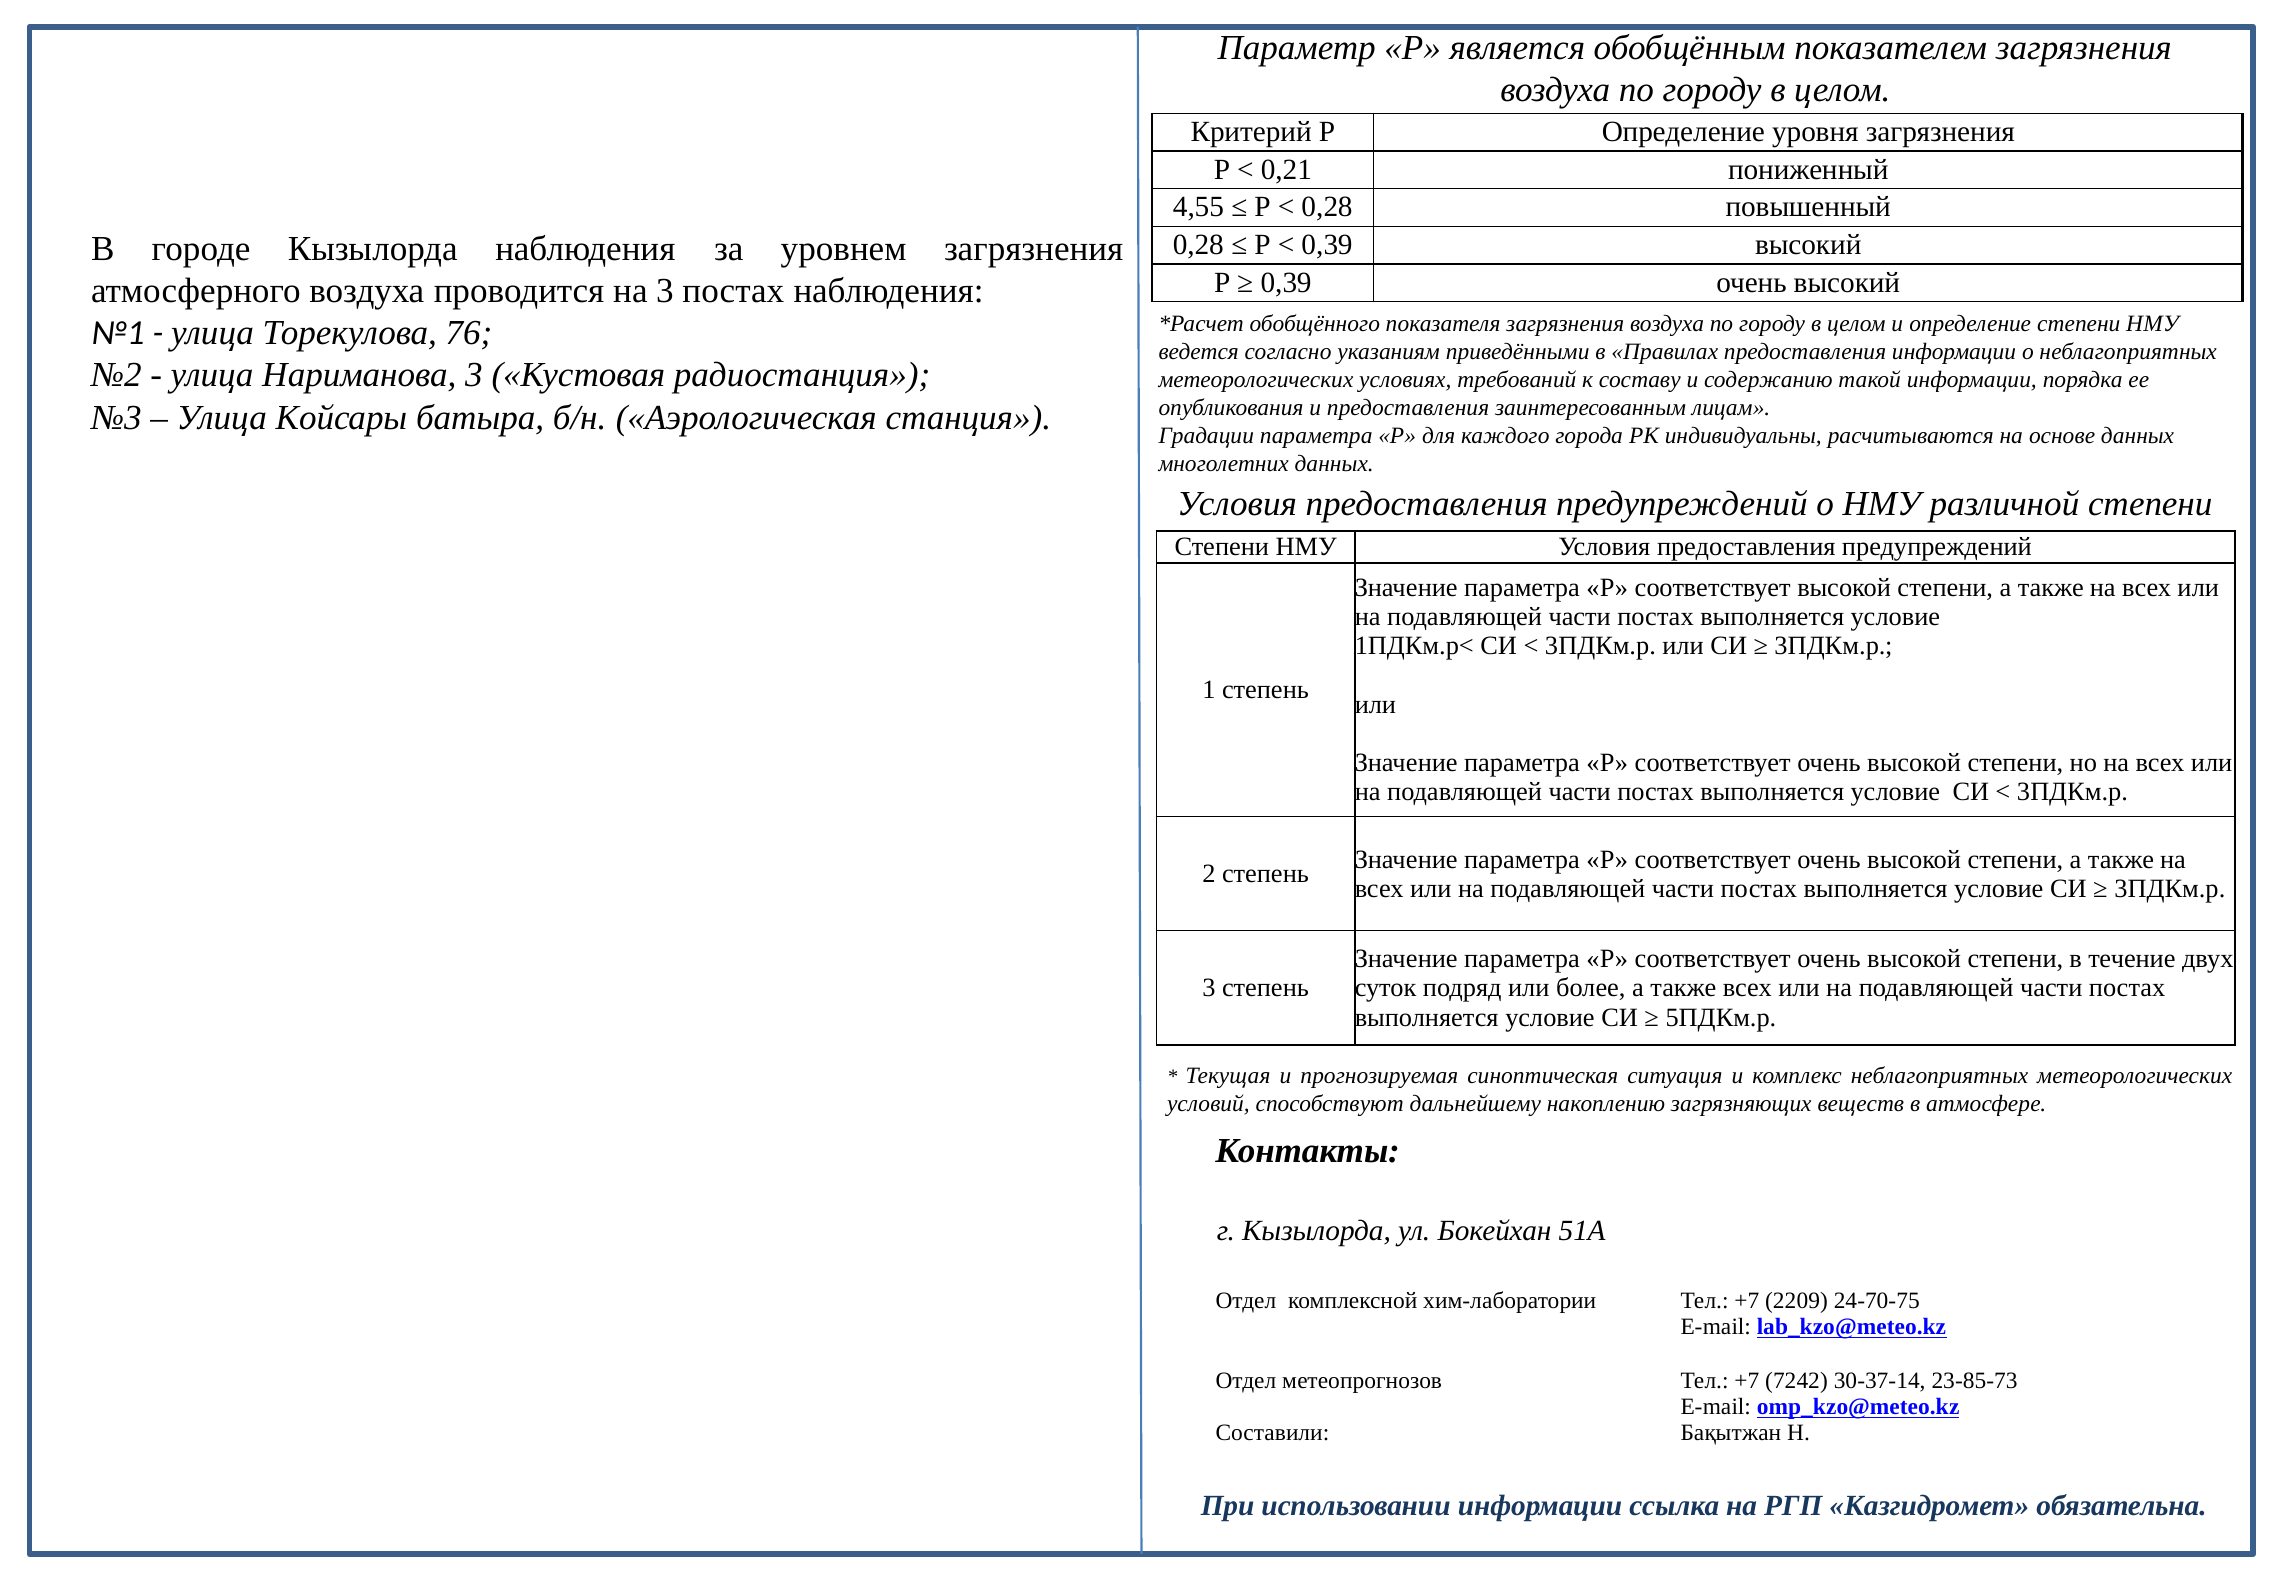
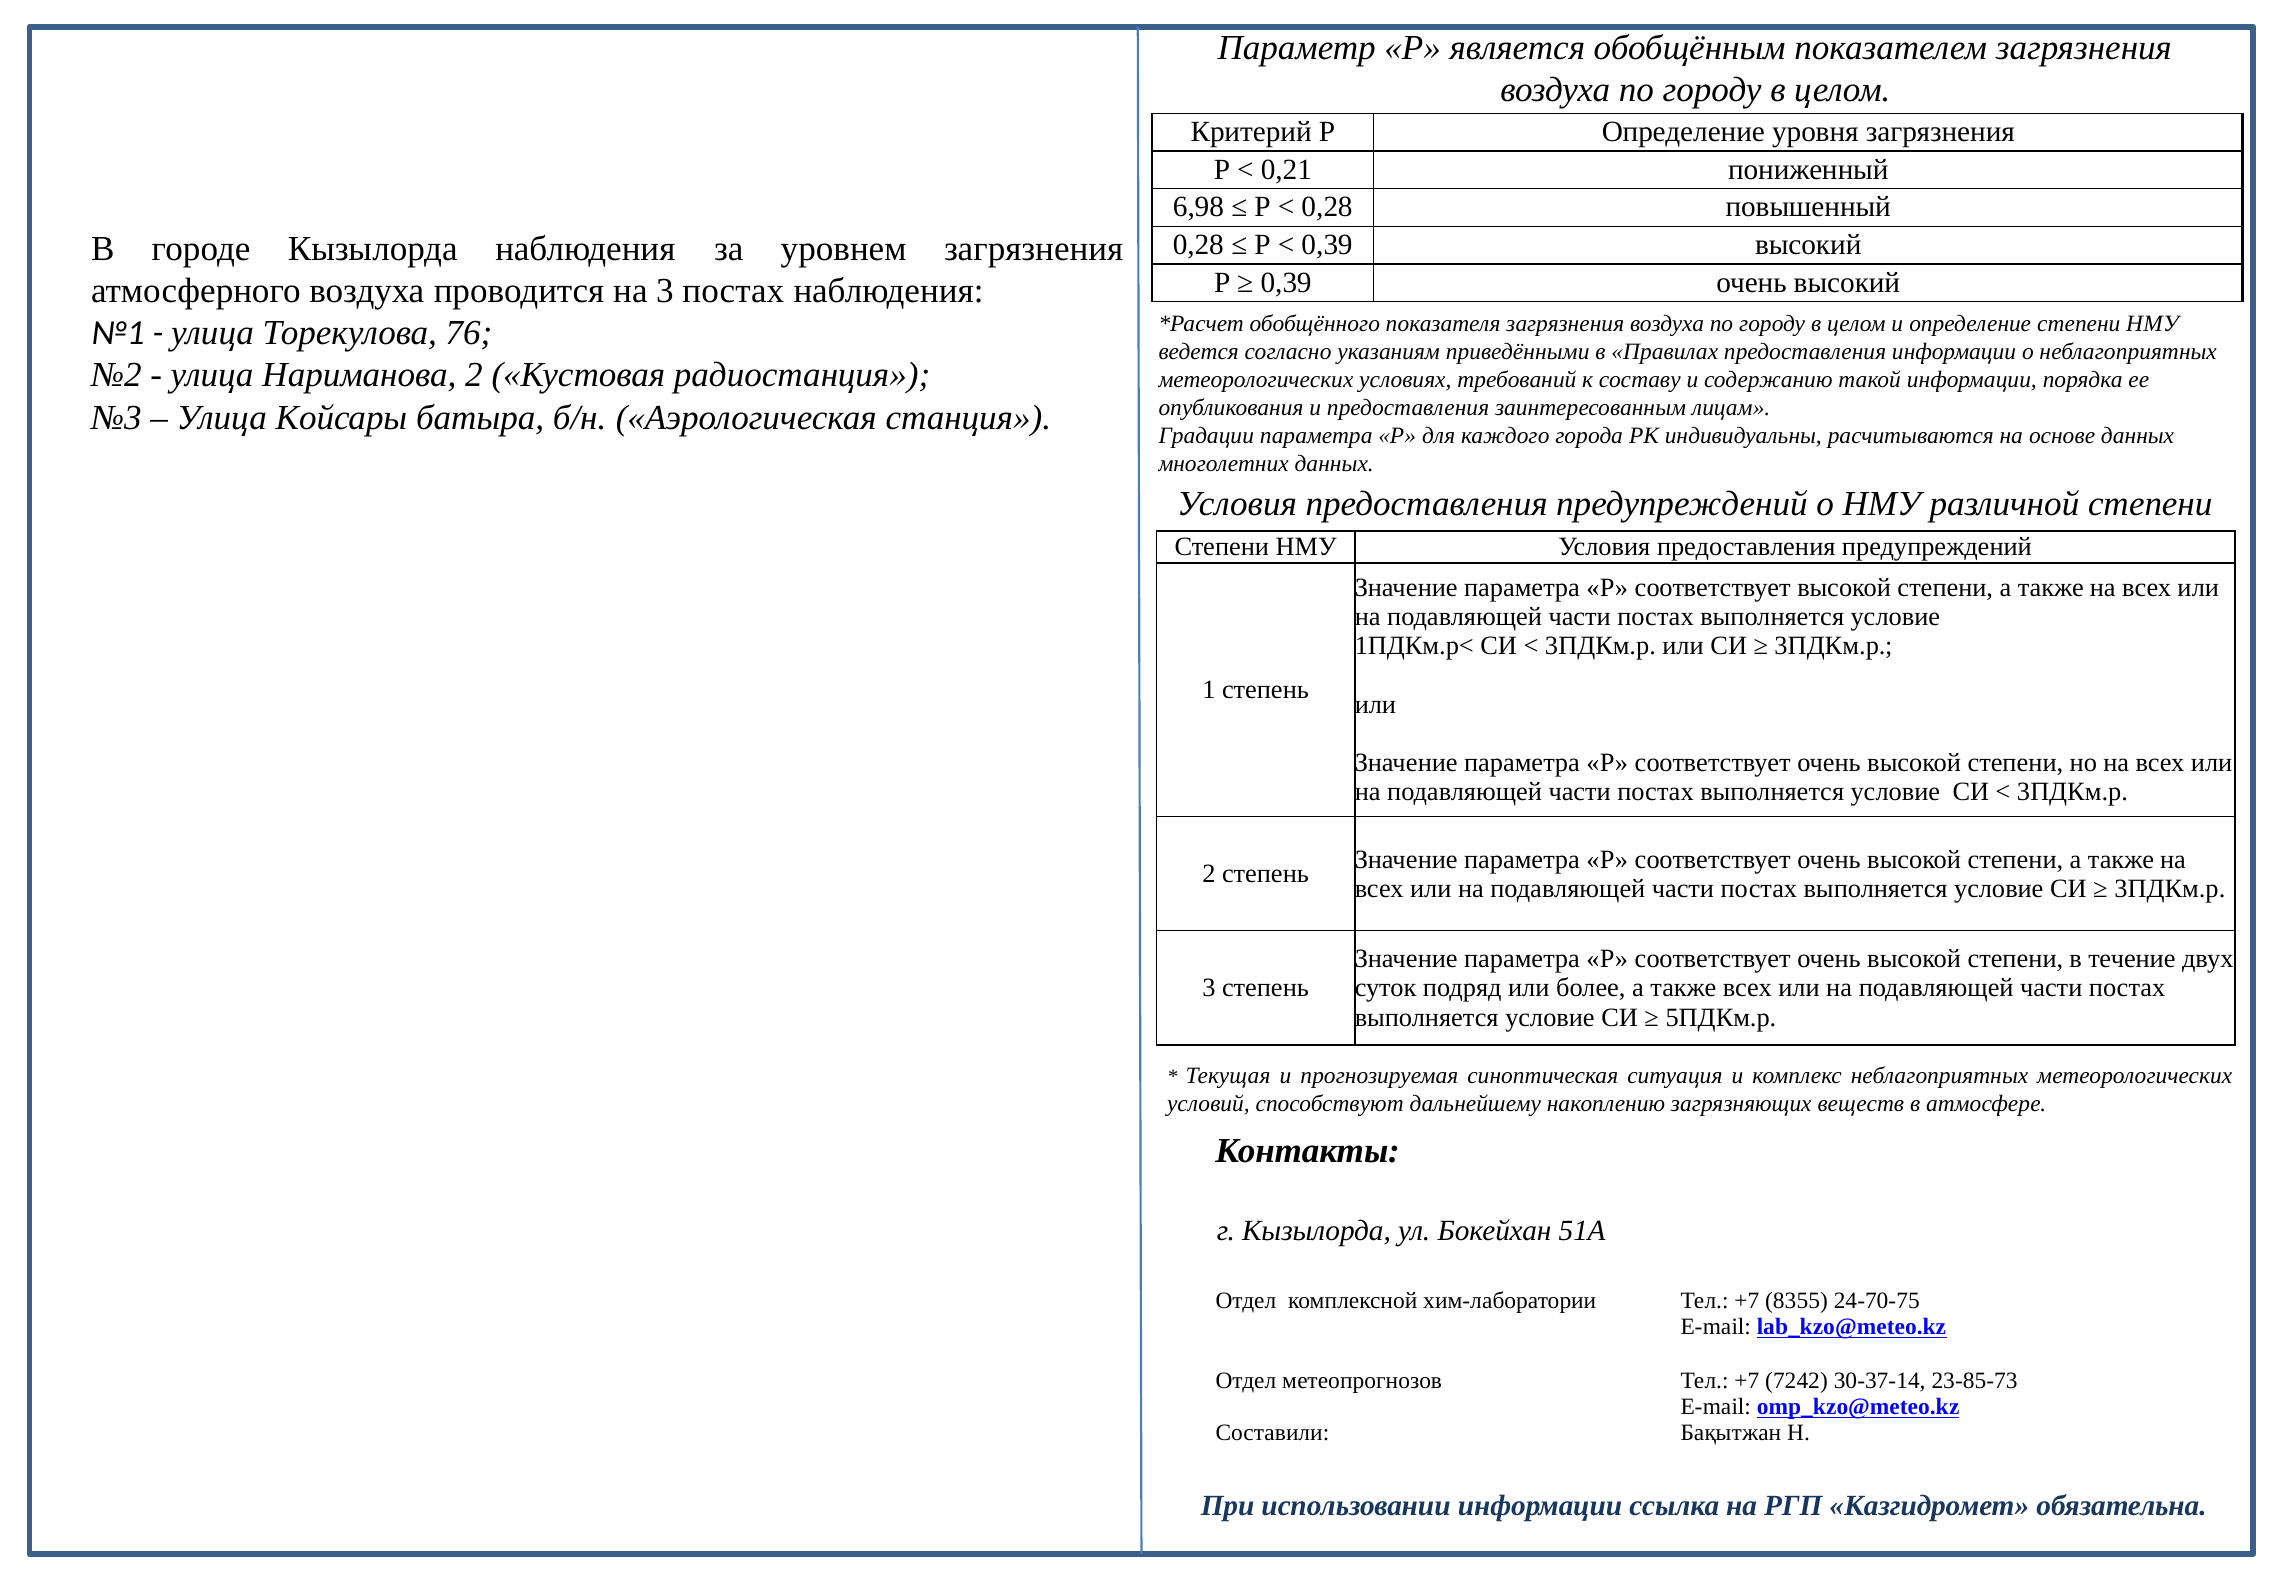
4,55: 4,55 -> 6,98
Нариманова 3: 3 -> 2
2209: 2209 -> 8355
